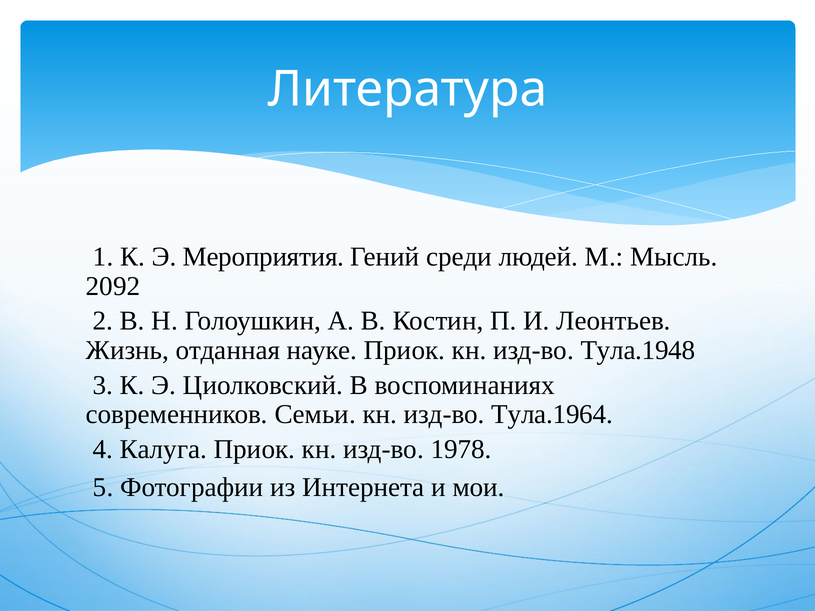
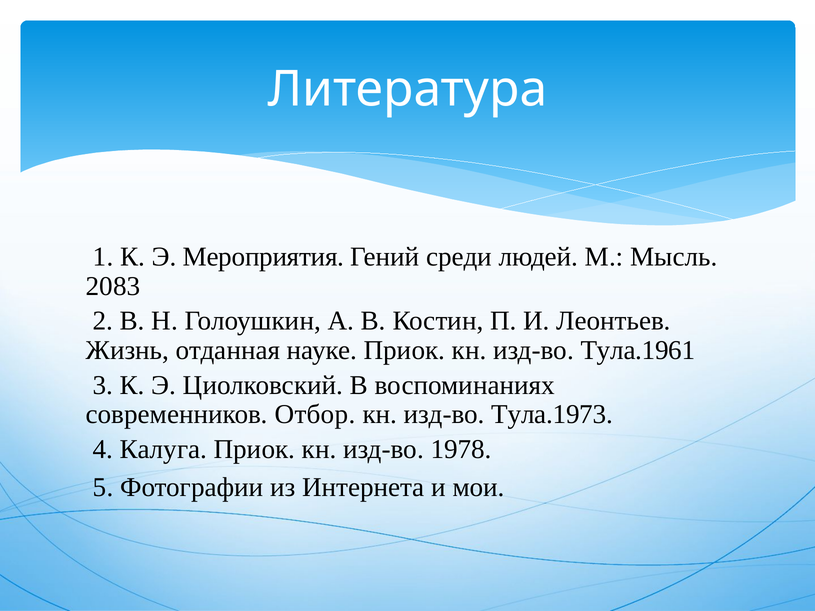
2092: 2092 -> 2083
Тула.1948: Тула.1948 -> Тула.1961
Семьи: Семьи -> Отбор
Тула.1964: Тула.1964 -> Тула.1973
